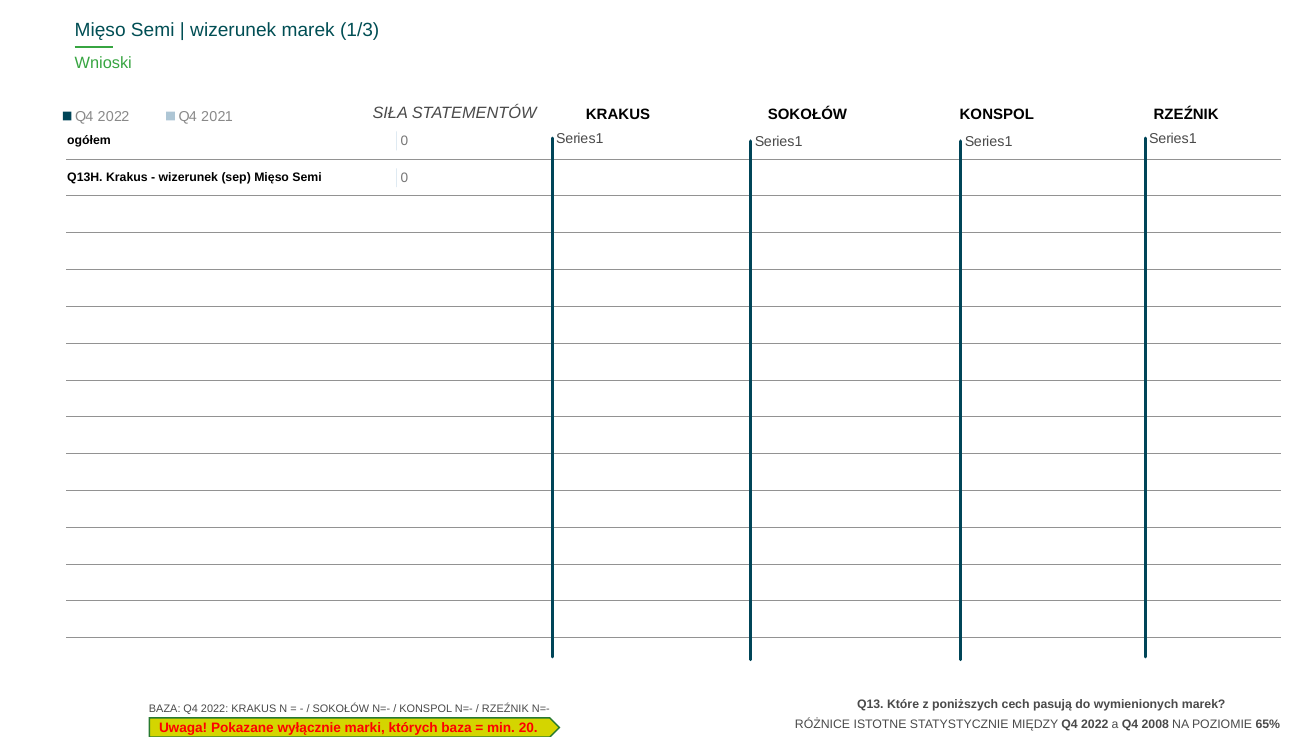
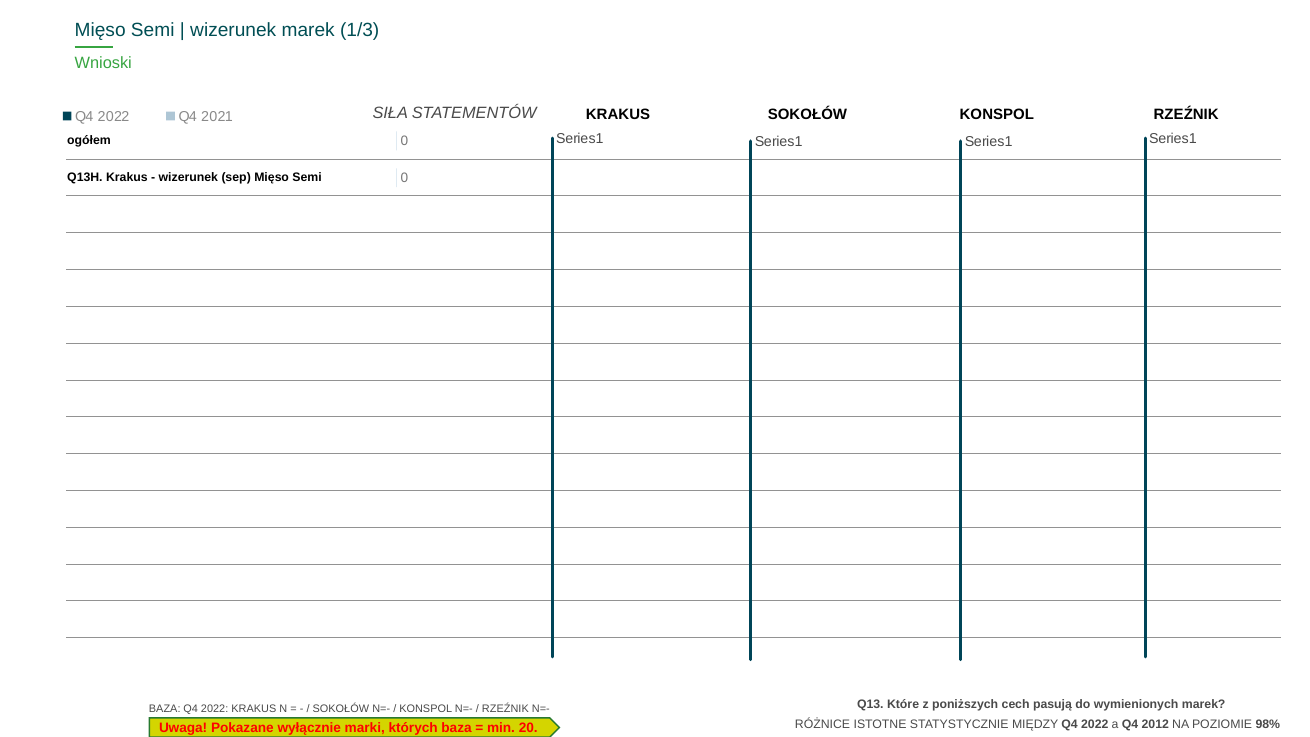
2008: 2008 -> 2012
65%: 65% -> 98%
